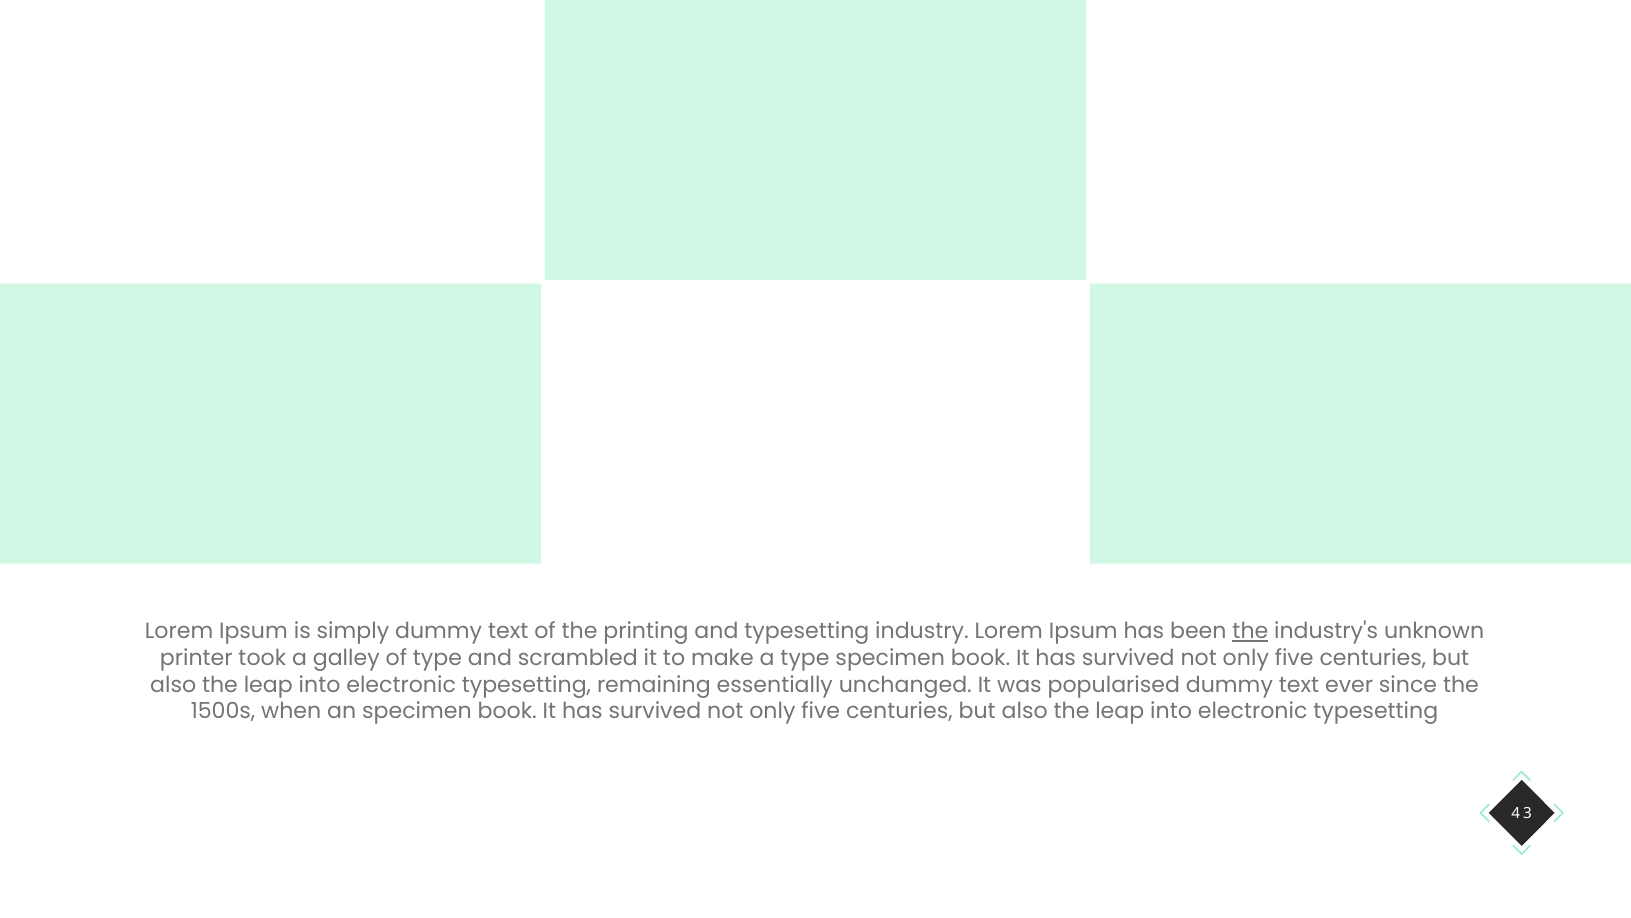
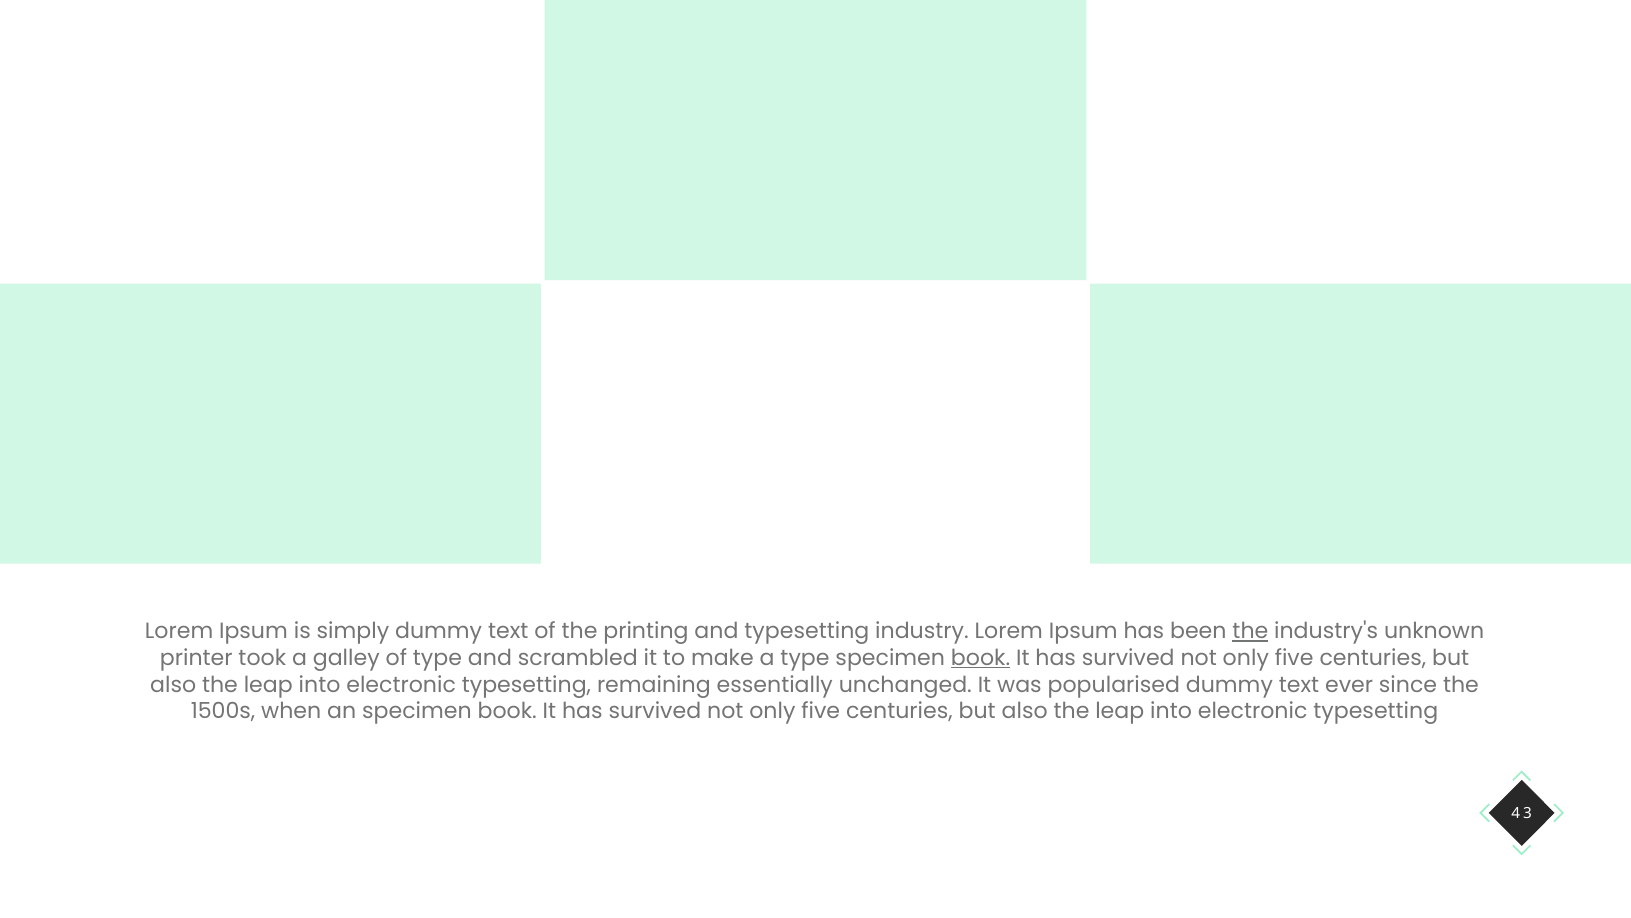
book at (981, 658) underline: none -> present
